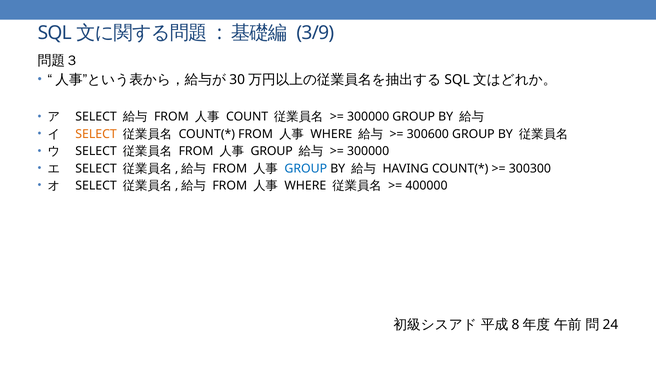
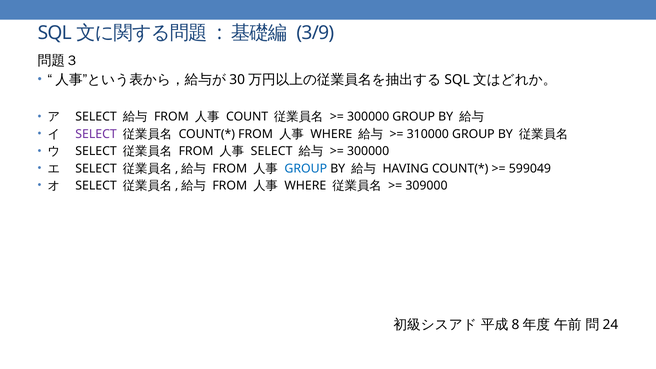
SELECT at (96, 134) colour: orange -> purple
300600: 300600 -> 310000
GROUP at (272, 151): GROUP -> SELECT
300300: 300300 -> 599049
400000: 400000 -> 309000
